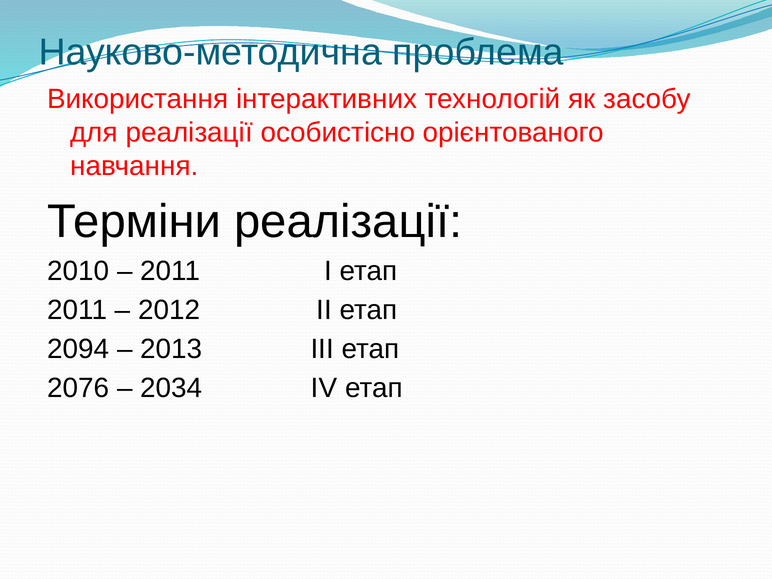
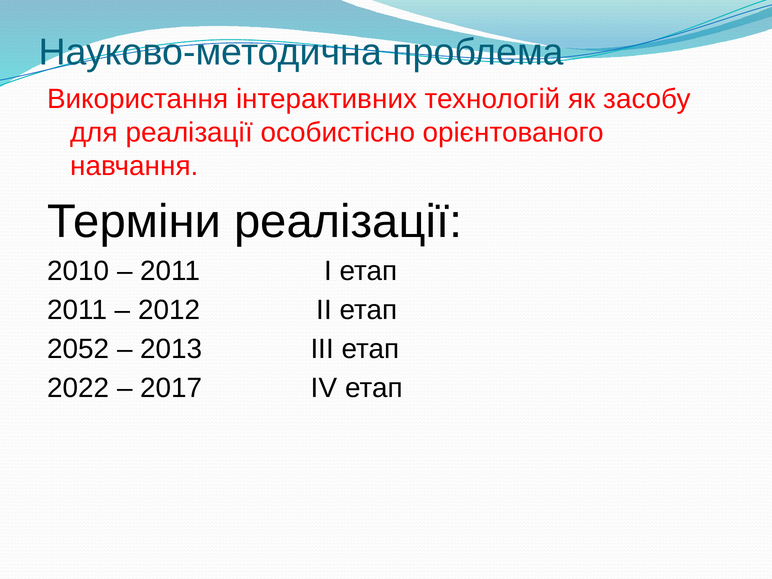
2094: 2094 -> 2052
2076: 2076 -> 2022
2034: 2034 -> 2017
